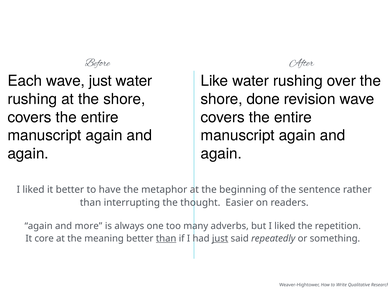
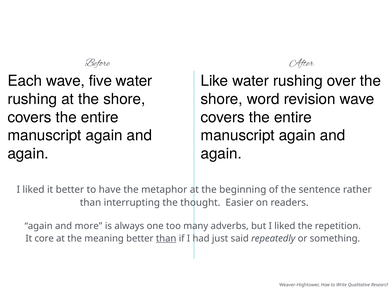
wave just: just -> five
done: done -> word
just at (220, 238) underline: present -> none
